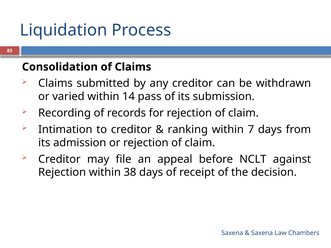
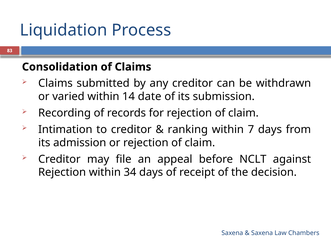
pass: pass -> date
38: 38 -> 34
